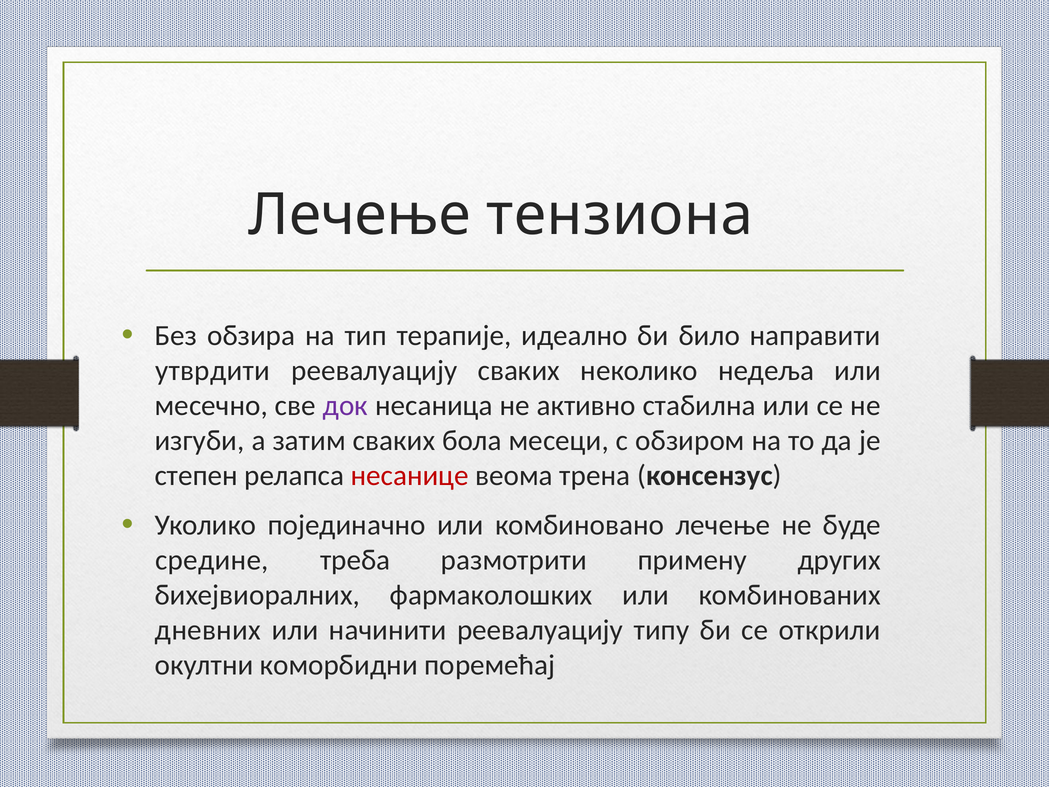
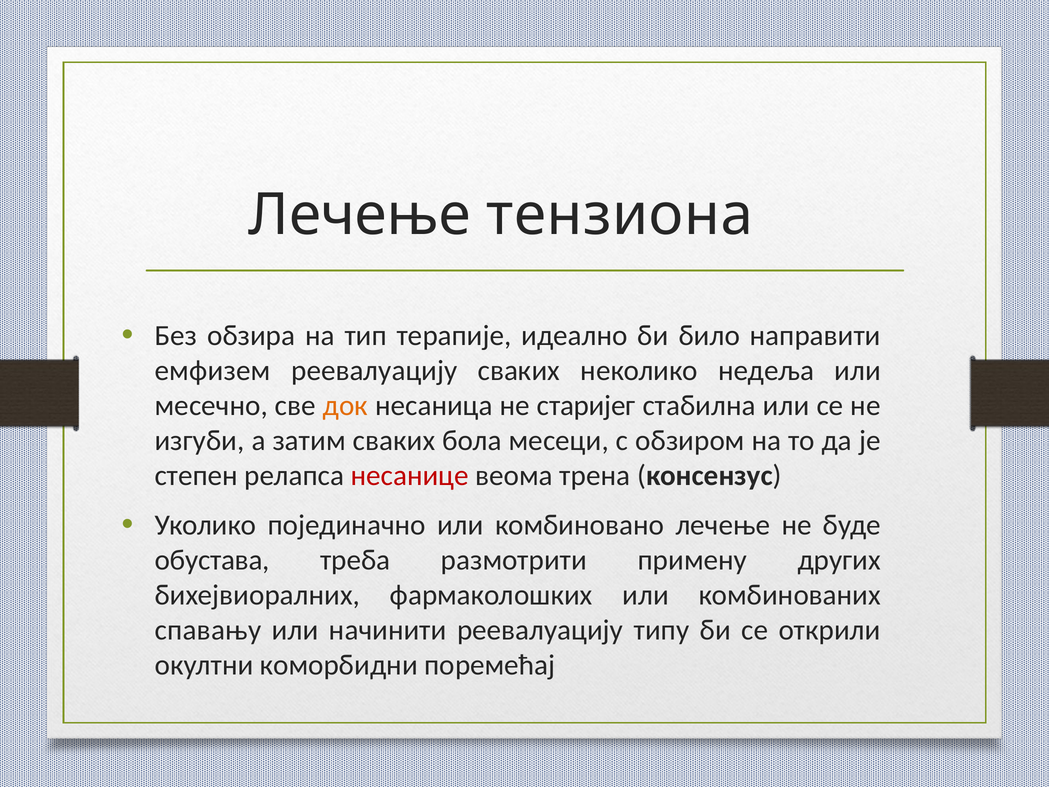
утврдити: утврдити -> eмфизeм
док colour: purple -> orange
активно: активно -> старијег
средине: средине -> oбустaвa
дневних: дневних -> спавању
